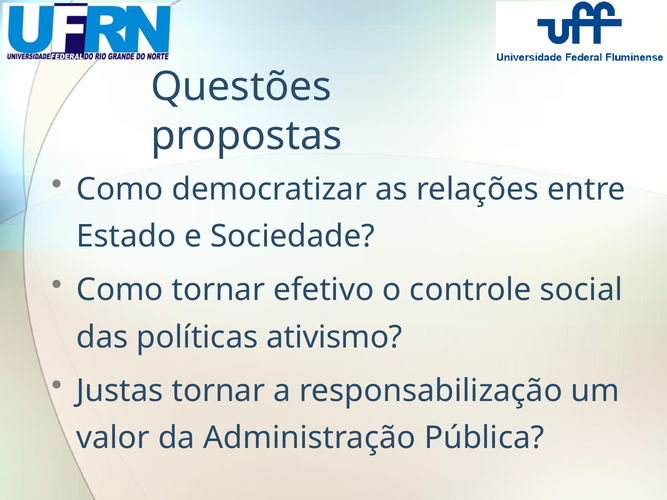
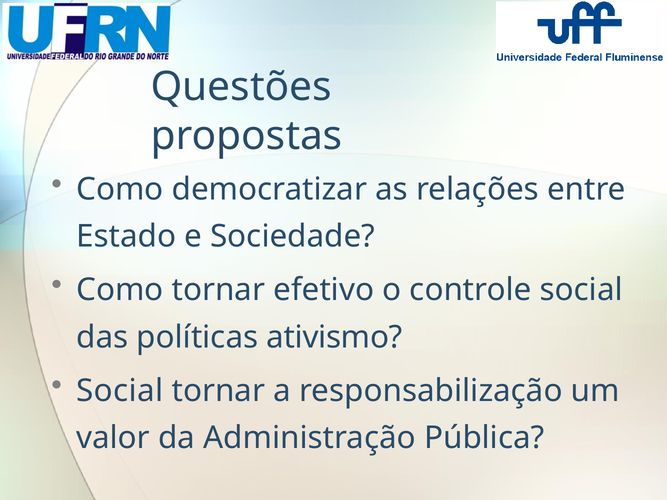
Justas at (120, 391): Justas -> Social
